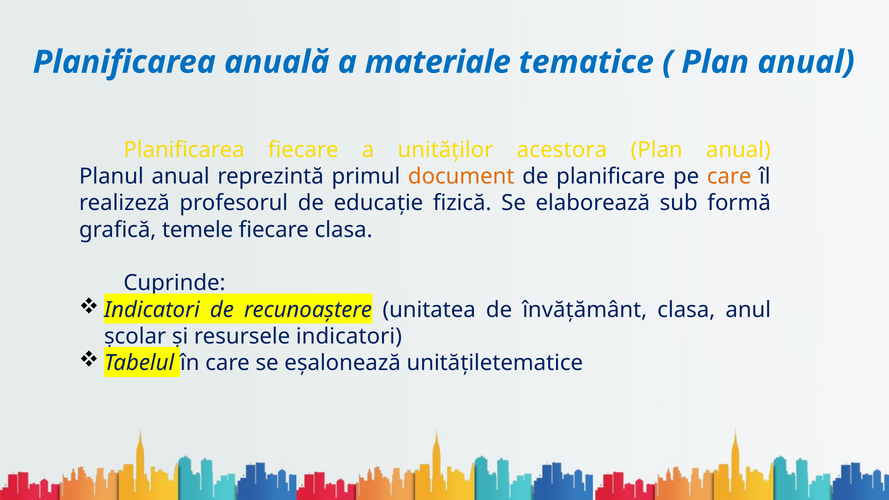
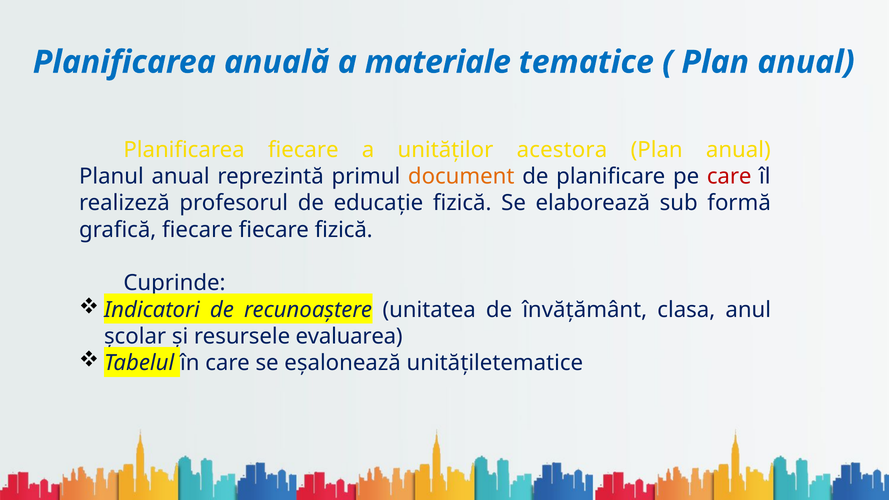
care at (729, 177) colour: orange -> red
grafică temele: temele -> fiecare
fiecare clasa: clasa -> fizică
resursele indicatori: indicatori -> evaluarea
